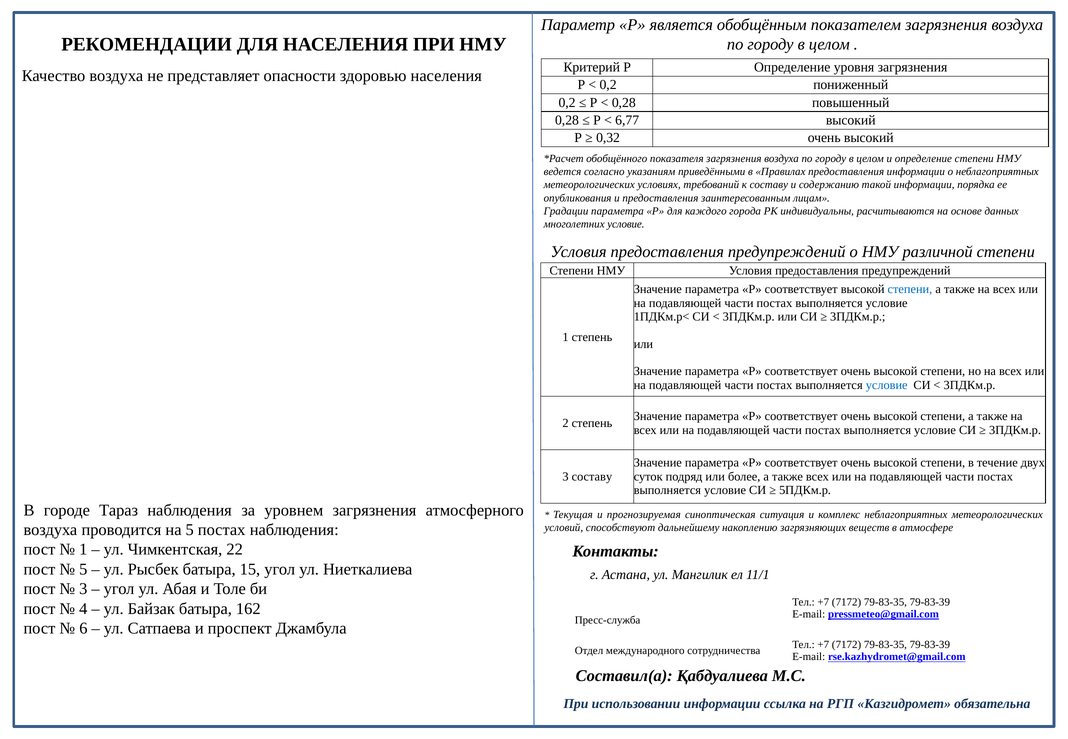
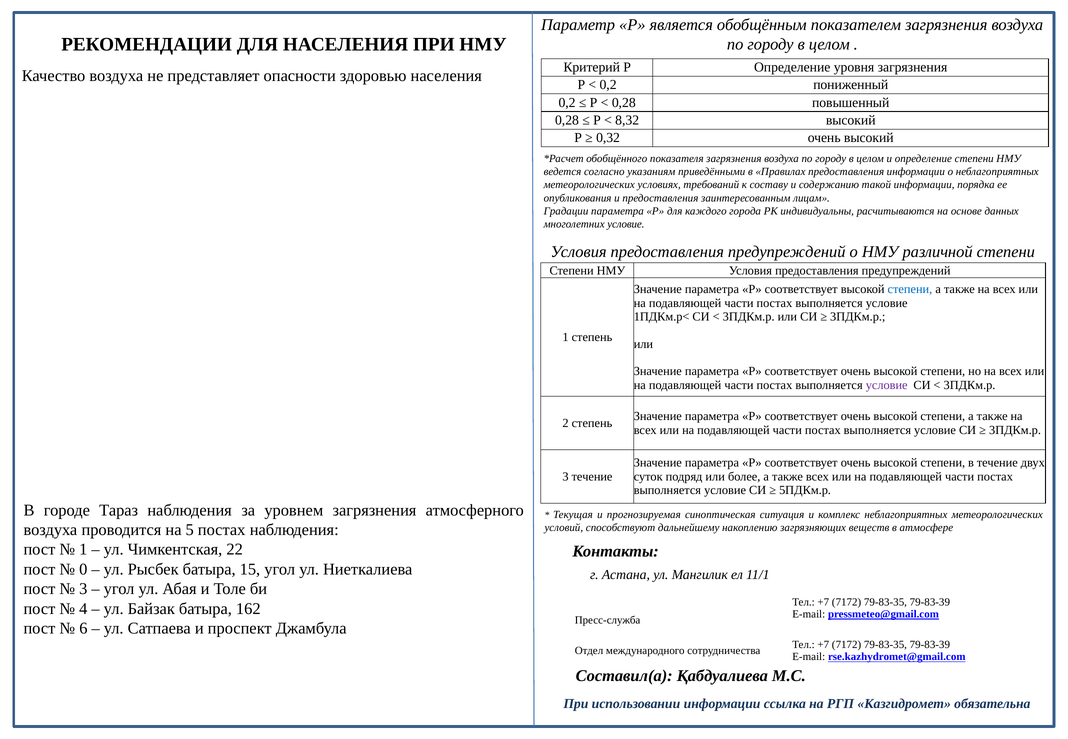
6,77: 6,77 -> 8,32
условие at (887, 385) colour: blue -> purple
3 составу: составу -> течение
5 at (83, 570): 5 -> 0
